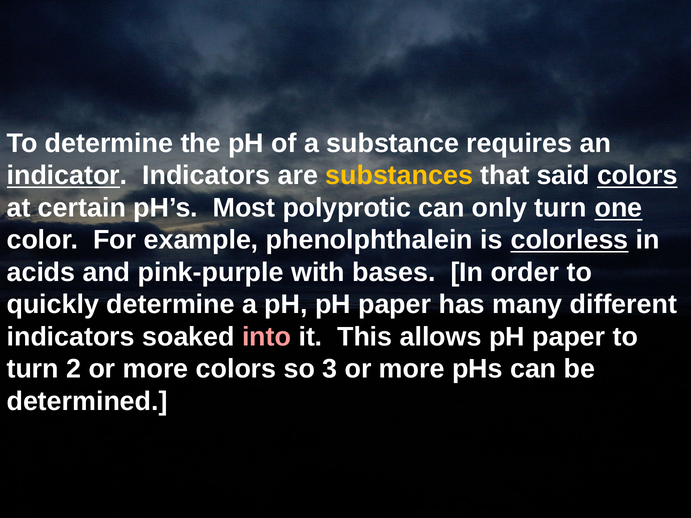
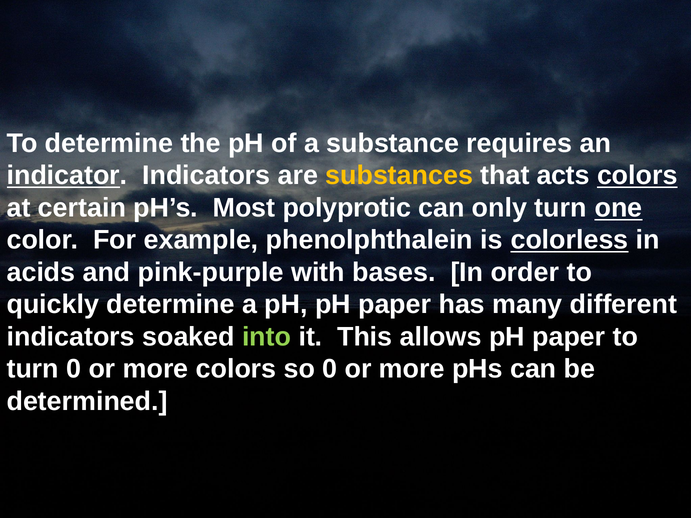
said: said -> acts
into colour: pink -> light green
turn 2: 2 -> 0
so 3: 3 -> 0
